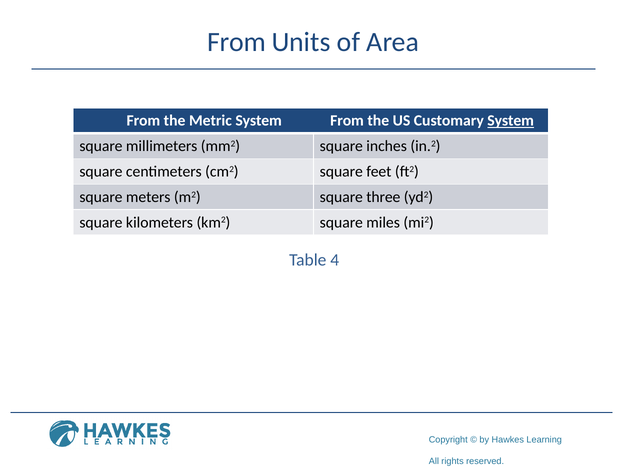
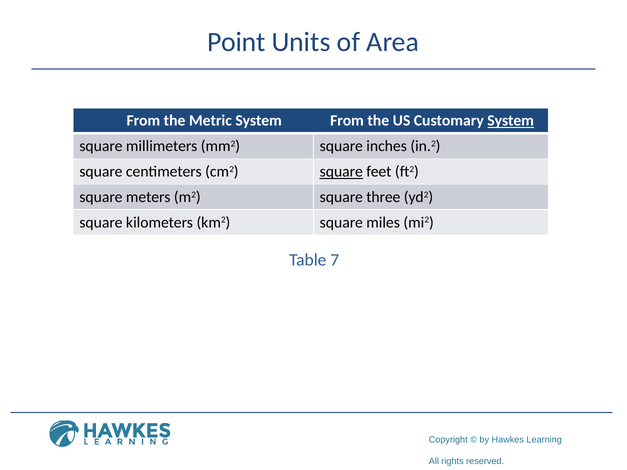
From at (237, 42): From -> Point
square at (341, 172) underline: none -> present
4: 4 -> 7
